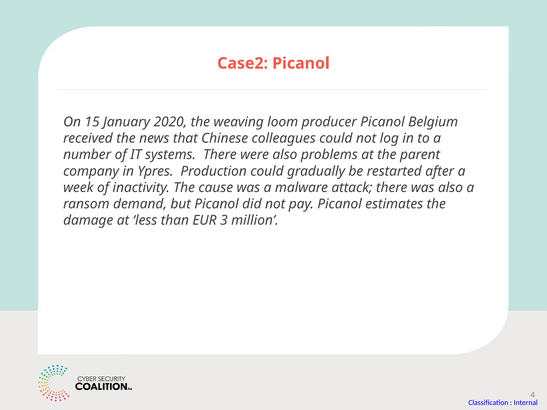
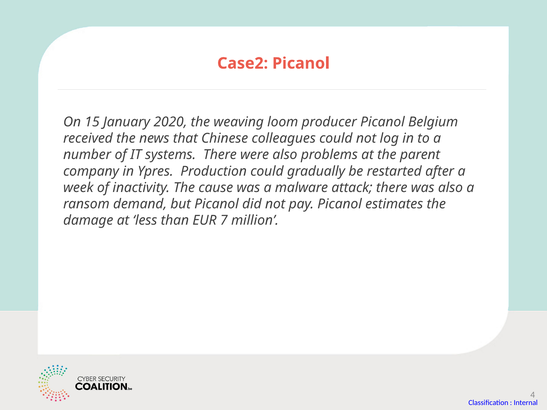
3: 3 -> 7
